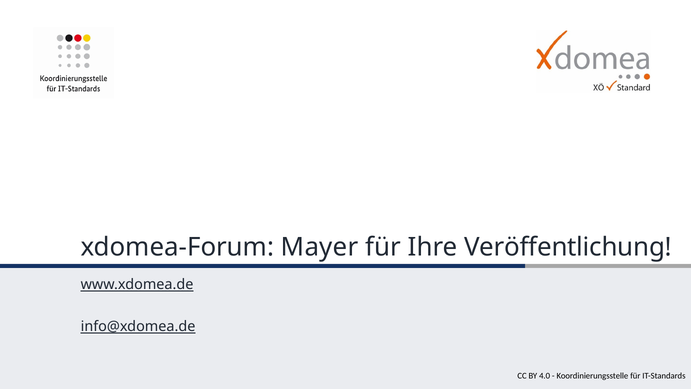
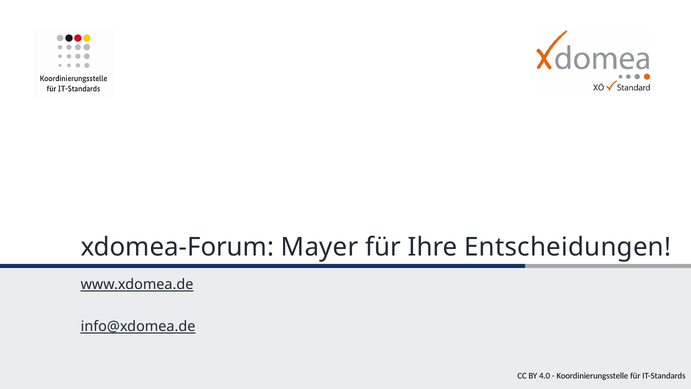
Veröffentlichung: Veröffentlichung -> Entscheidungen
